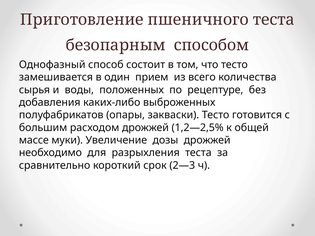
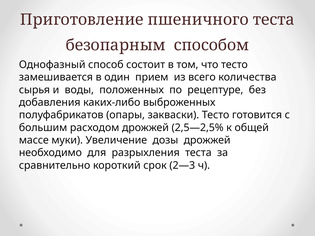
1,2—2,5%: 1,2—2,5% -> 2,5—2,5%
